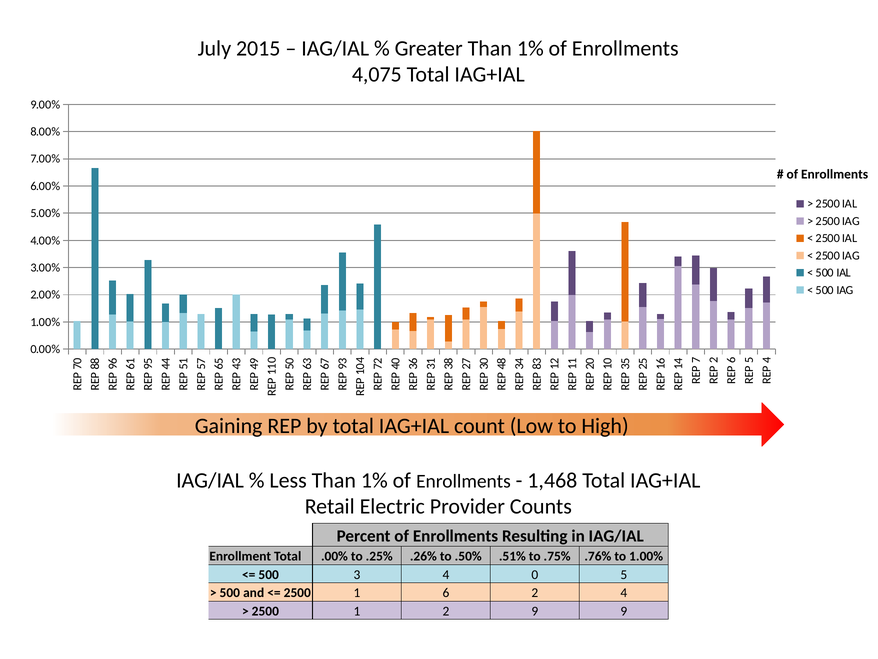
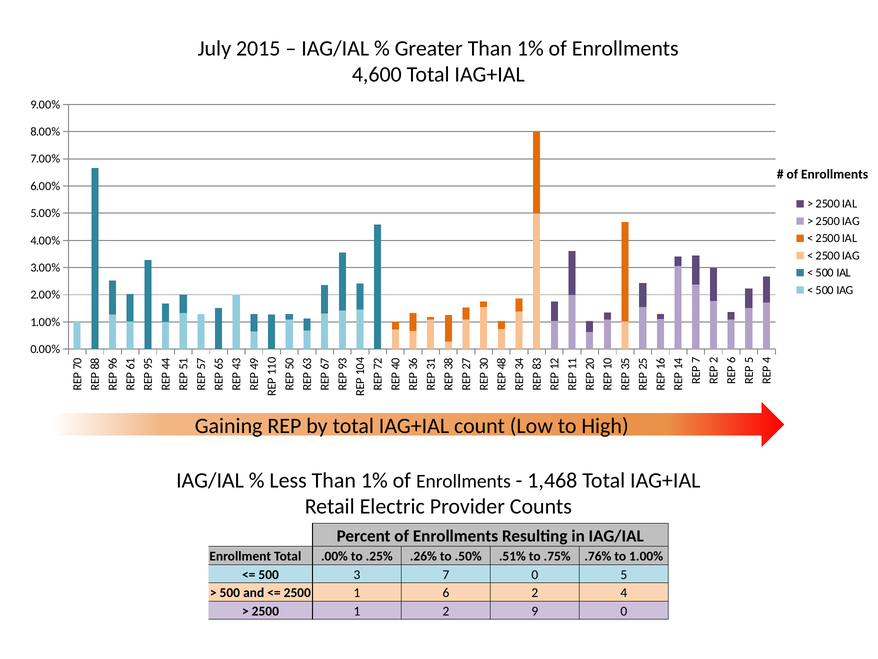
4,075: 4,075 -> 4,600
500 3 4: 4 -> 7
9 9: 9 -> 0
